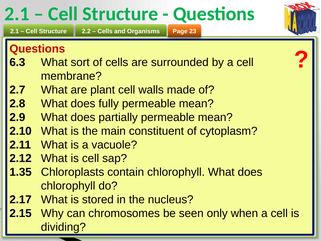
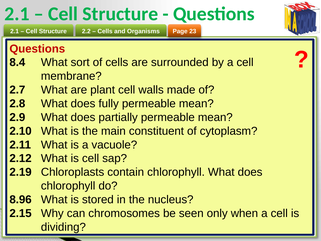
6.3: 6.3 -> 8.4
1.35: 1.35 -> 2.19
2.17: 2.17 -> 8.96
